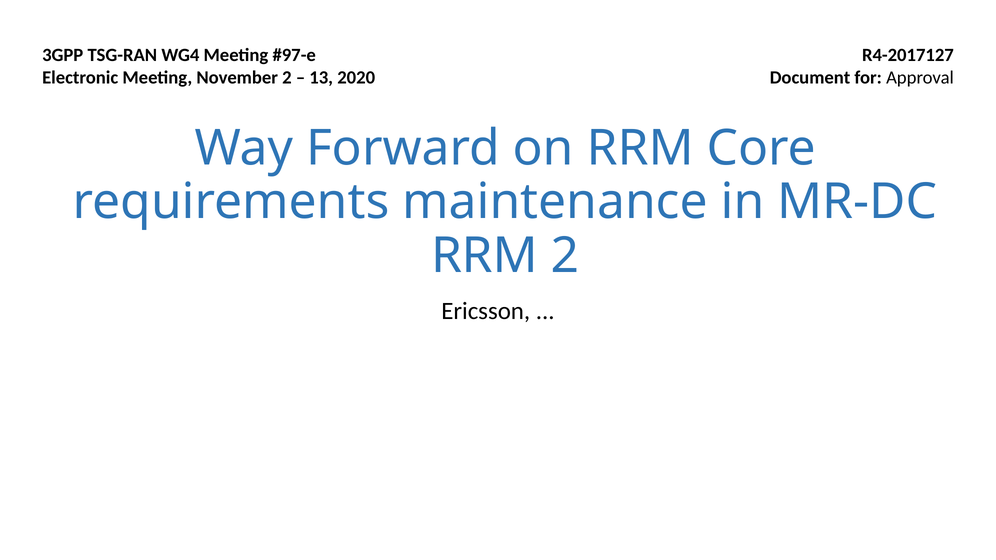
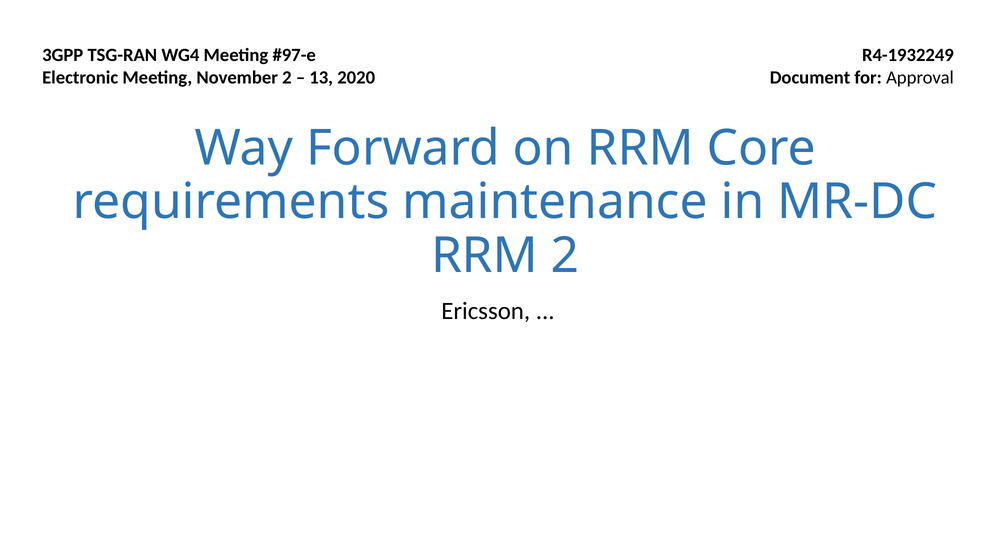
R4-2017127: R4-2017127 -> R4-1932249
